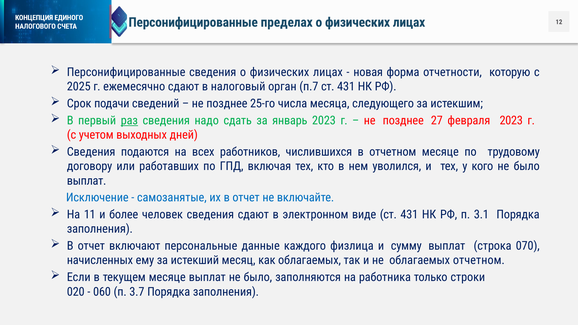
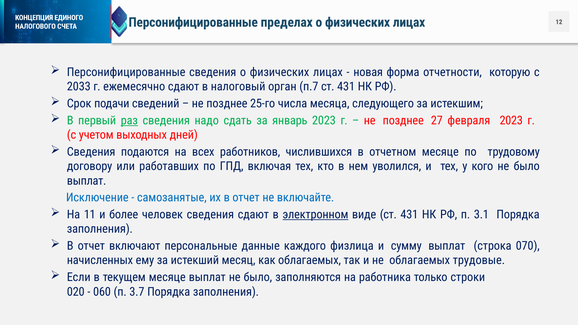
2025: 2025 -> 2033
электронном underline: none -> present
облагаемых отчетном: отчетном -> трудовые
